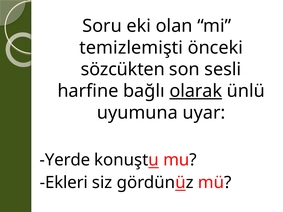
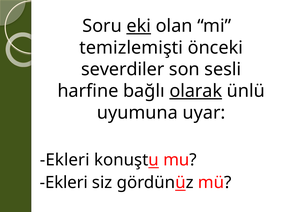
eki underline: none -> present
sözcükten: sözcükten -> severdiler
Yerde at (65, 160): Yerde -> Ekleri
